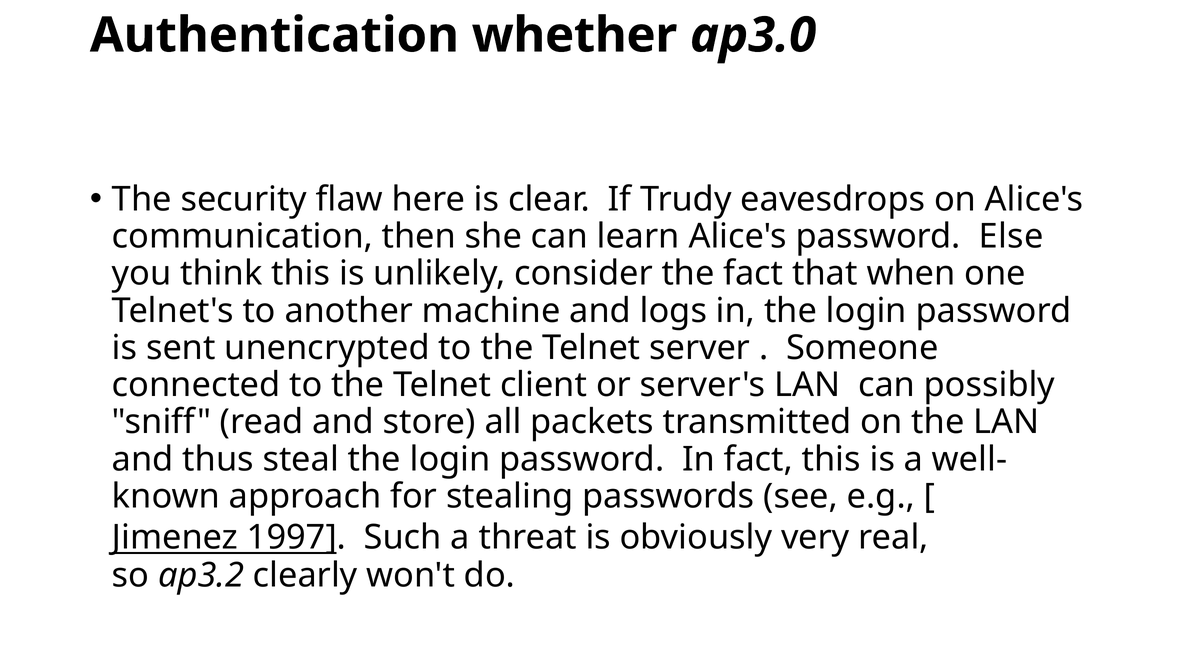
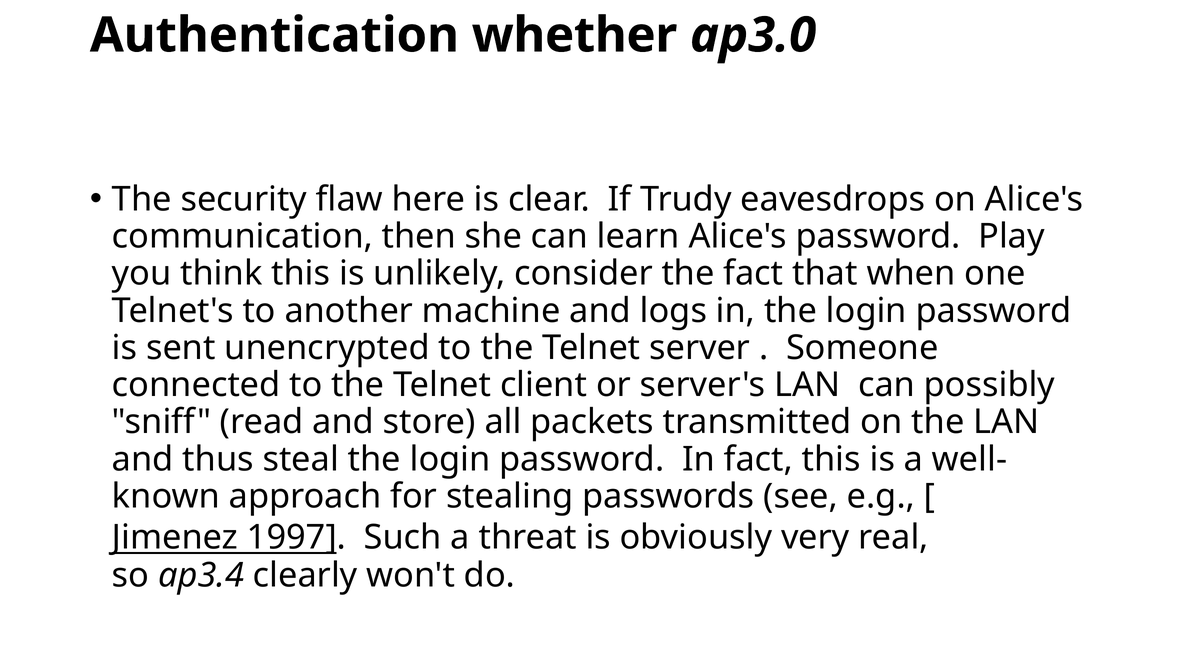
Else: Else -> Play
ap3.2: ap3.2 -> ap3.4
